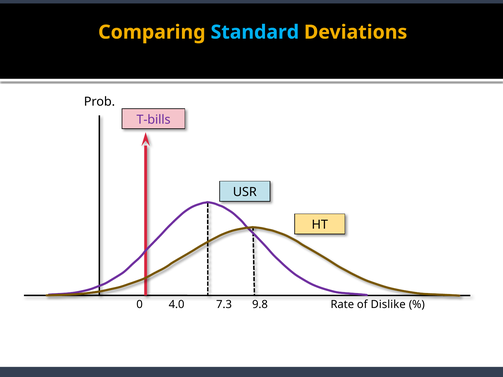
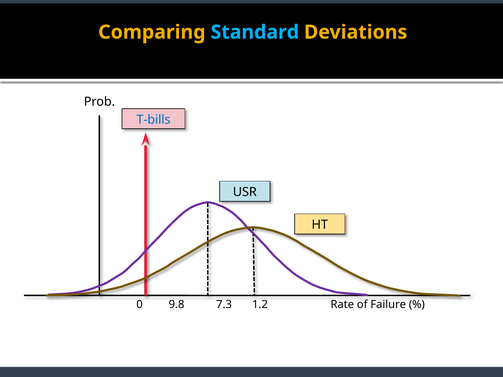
T-bills colour: purple -> blue
4.0: 4.0 -> 9.8
9.8: 9.8 -> 1.2
Dislike: Dislike -> Failure
